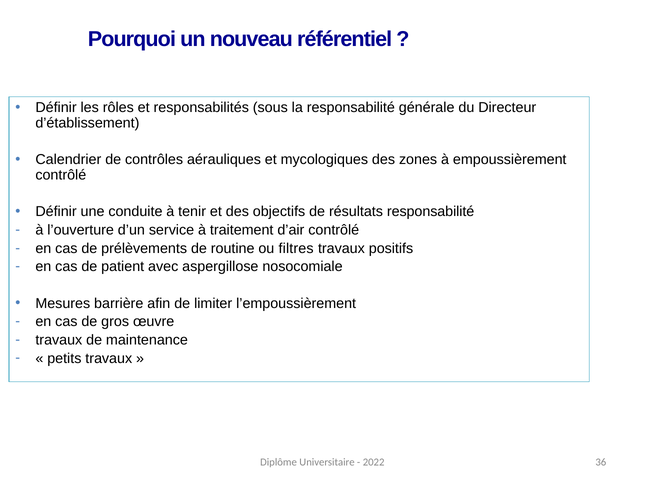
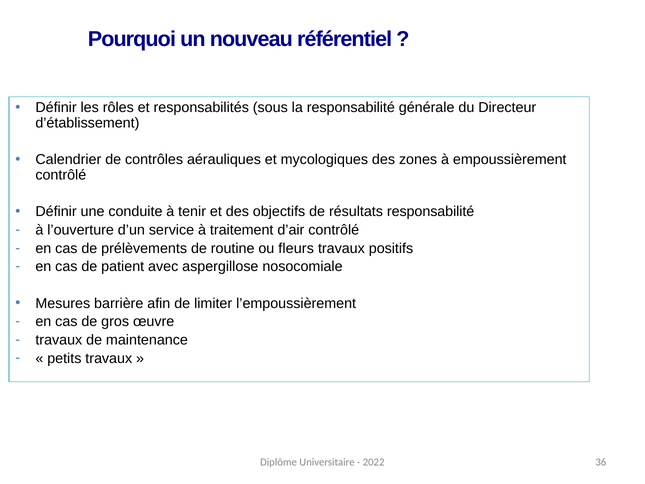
filtres: filtres -> fleurs
